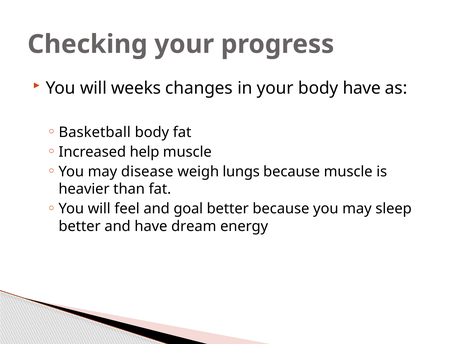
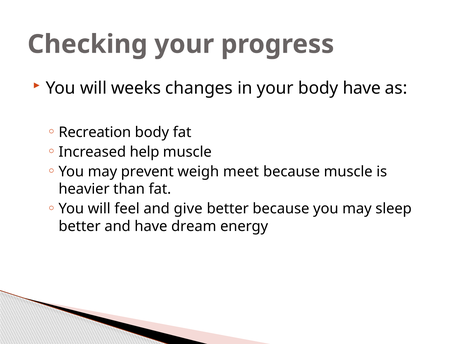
Basketball: Basketball -> Recreation
disease: disease -> prevent
lungs: lungs -> meet
goal: goal -> give
